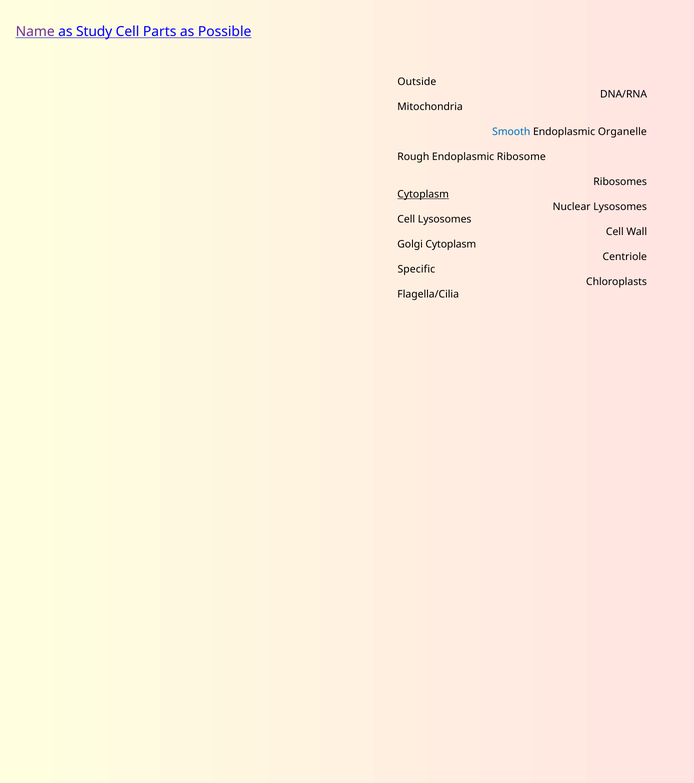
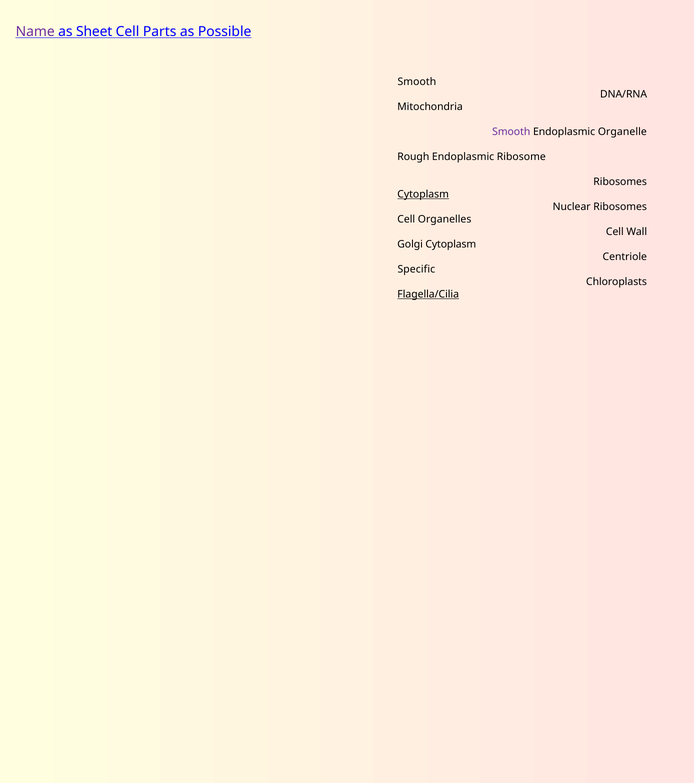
Study: Study -> Sheet
Outside at (417, 82): Outside -> Smooth
Smooth at (511, 132) colour: blue -> purple
Nuclear Lysosomes: Lysosomes -> Ribosomes
Cell Lysosomes: Lysosomes -> Organelles
Flagella/Cilia underline: none -> present
